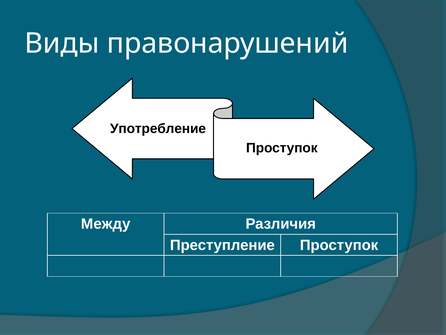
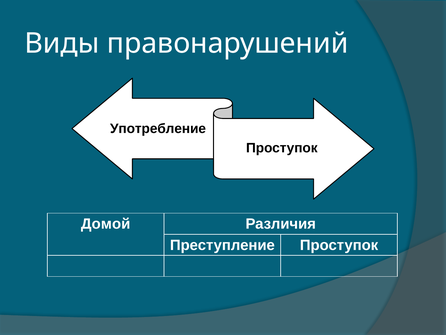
Между: Между -> Домой
